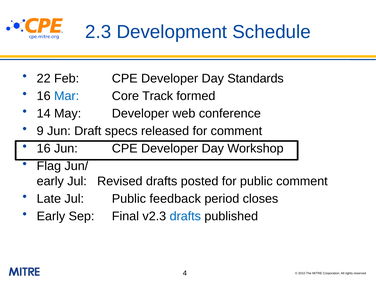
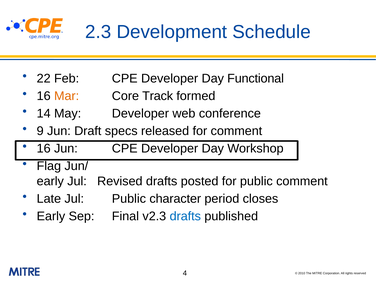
Standards: Standards -> Functional
Mar colour: blue -> orange
feedback: feedback -> character
